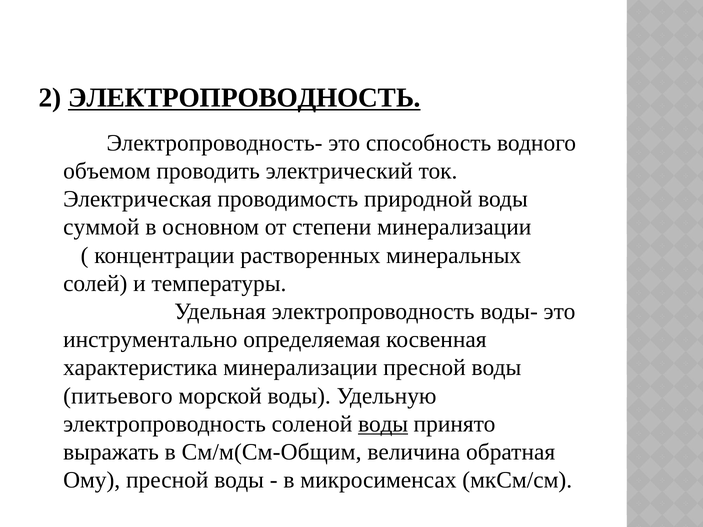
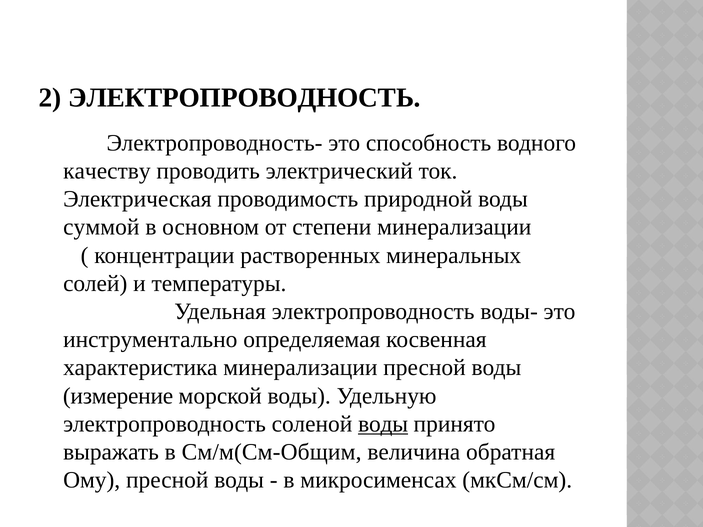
ЭЛЕКТРОПРОВОДНОСТЬ at (244, 98) underline: present -> none
объемом: объемом -> качеству
питьевого: питьевого -> измерение
